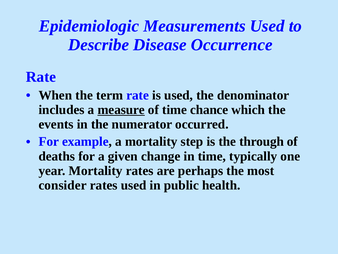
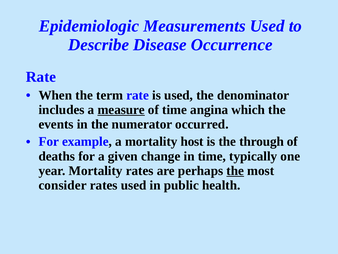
chance: chance -> angina
step: step -> host
the at (235, 170) underline: none -> present
